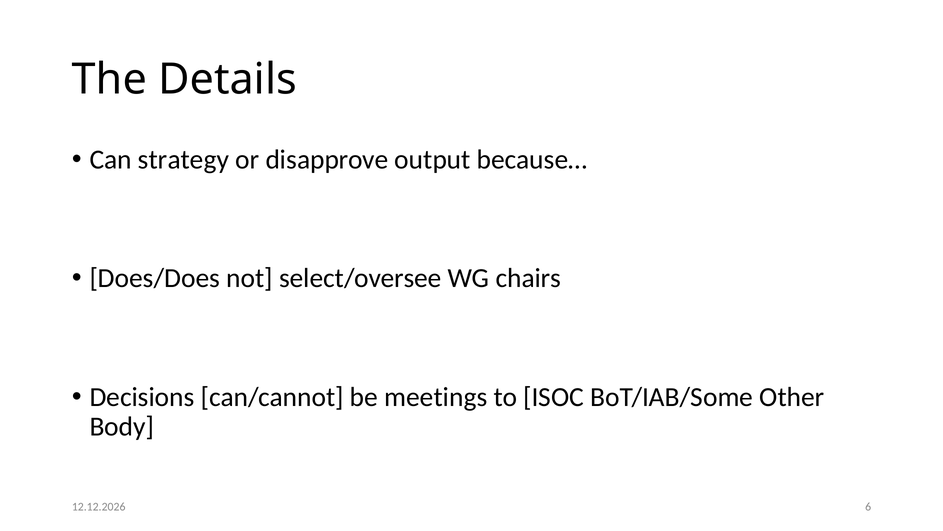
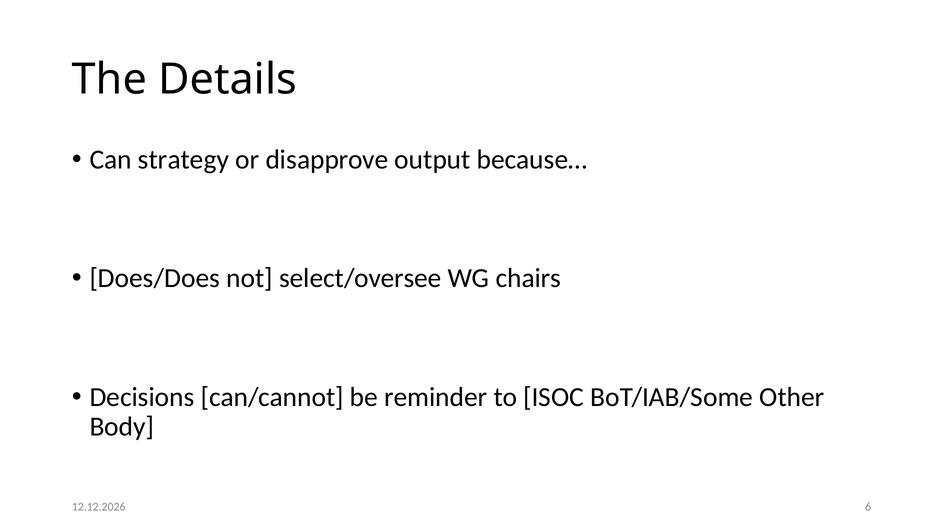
meetings: meetings -> reminder
